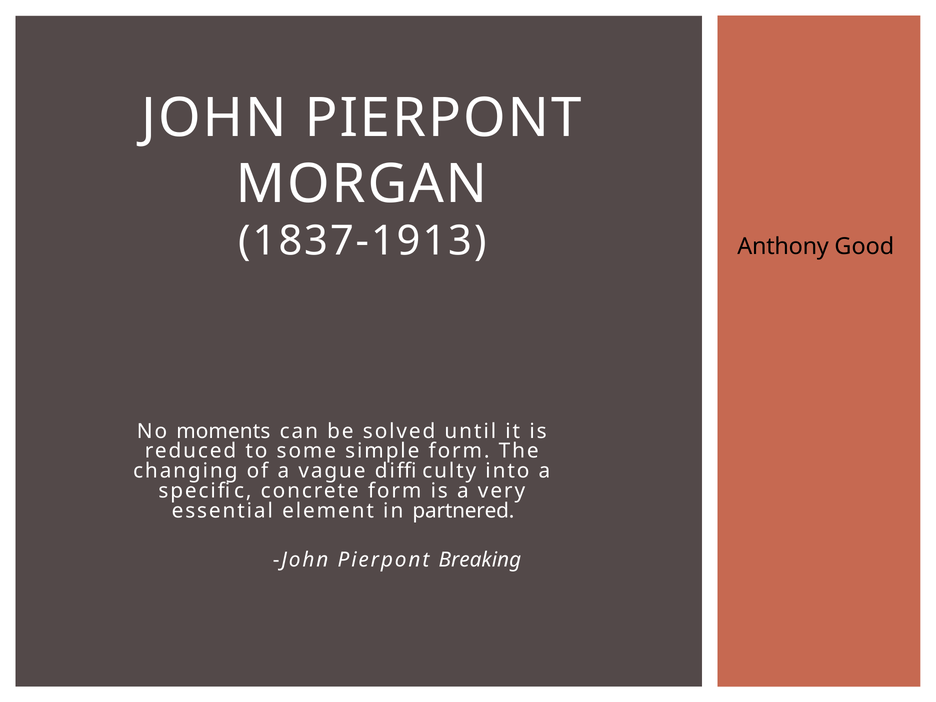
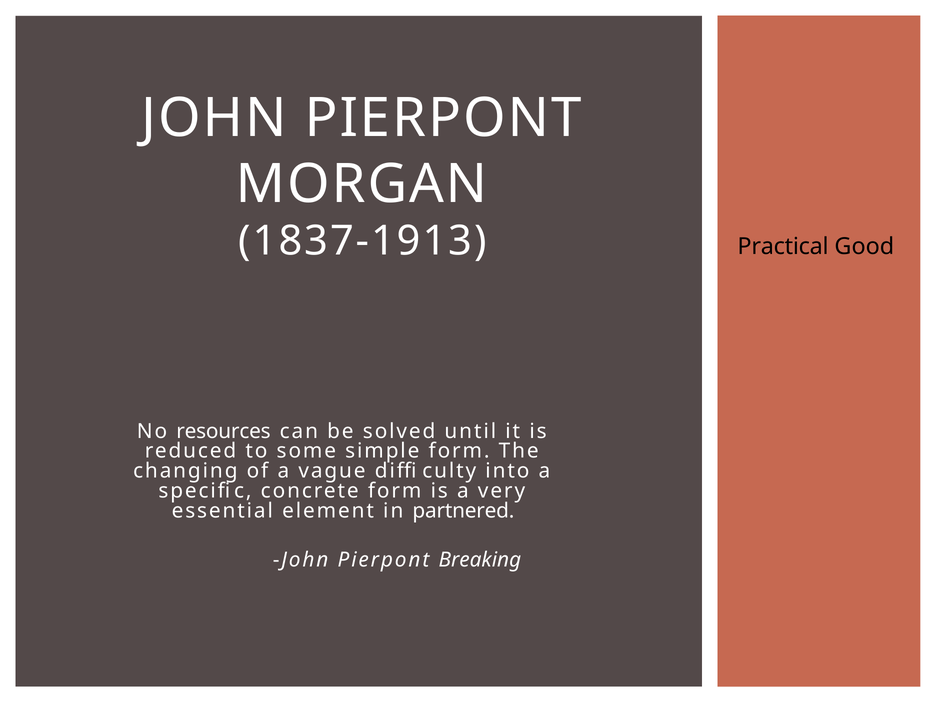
Anthony: Anthony -> Practical
moments: moments -> resources
